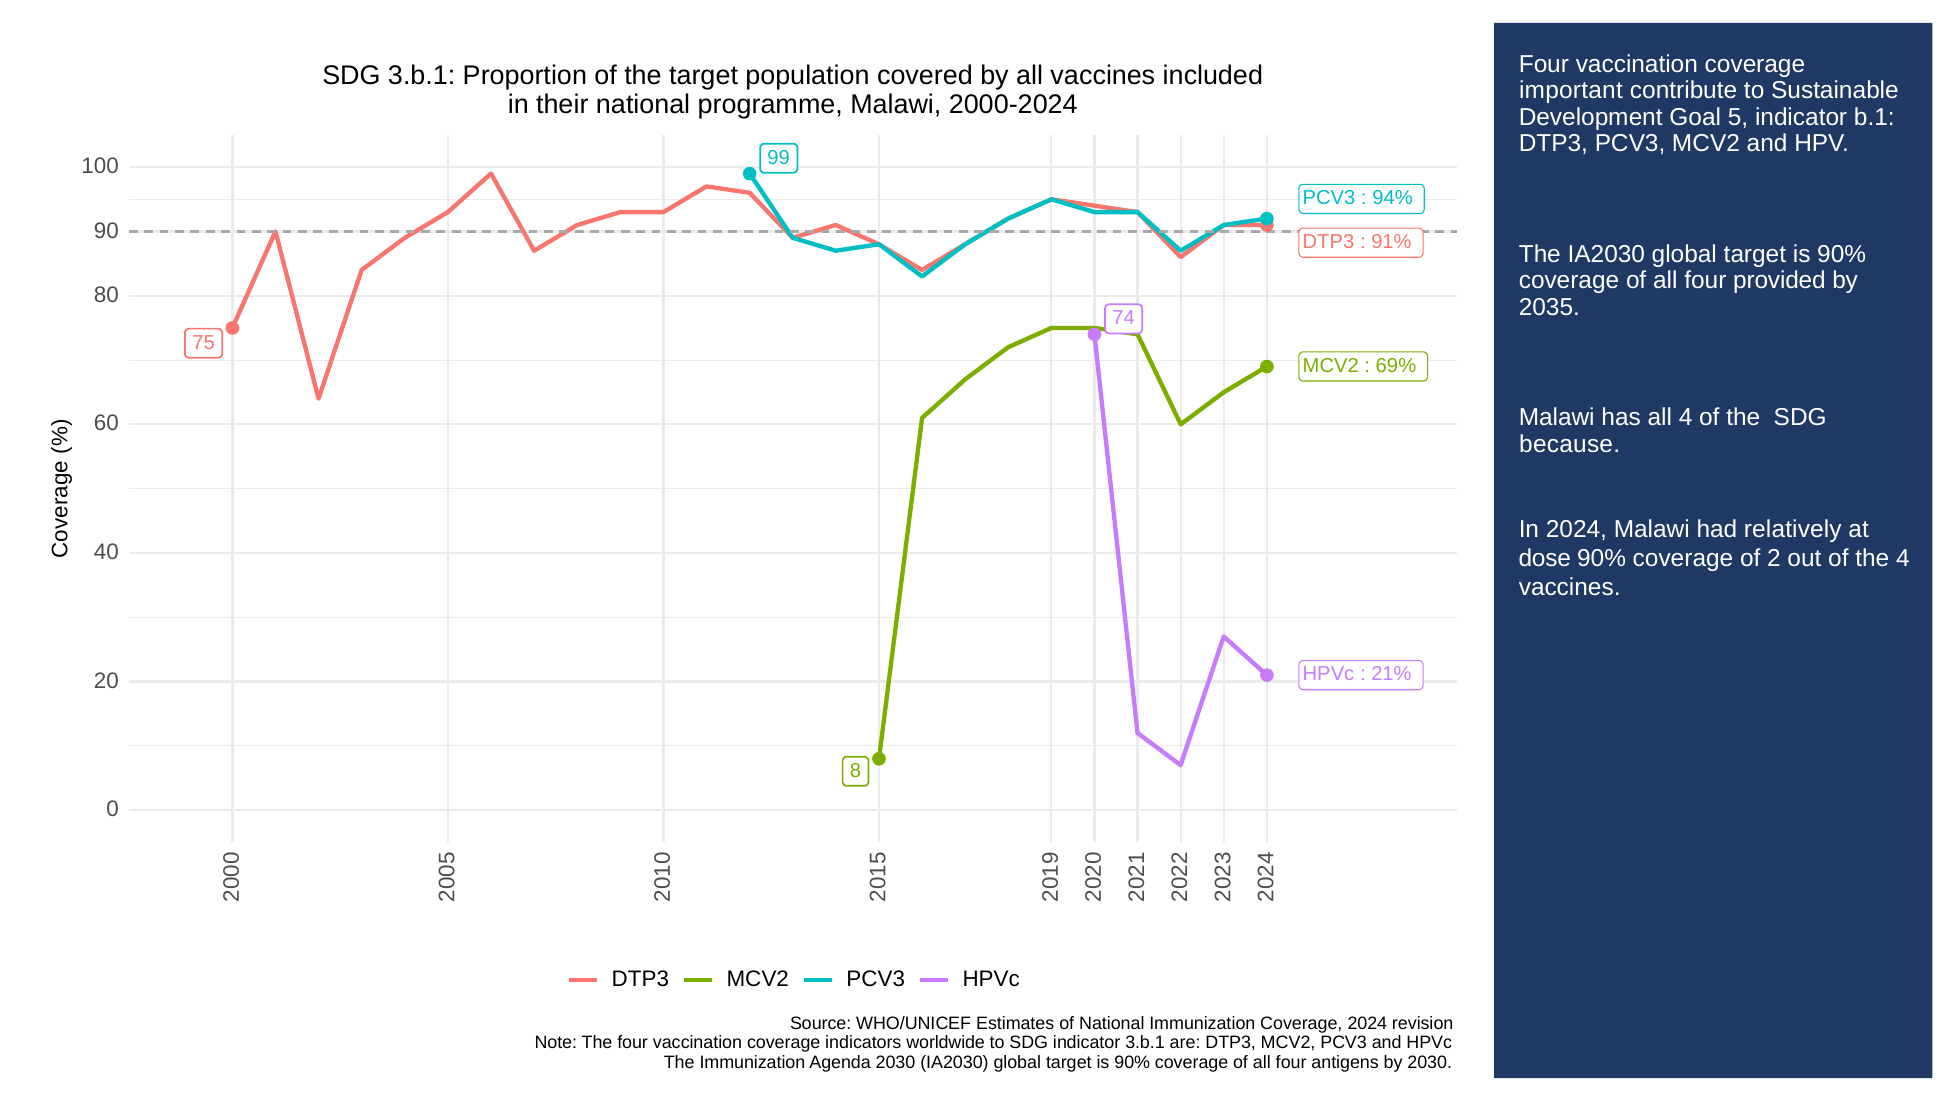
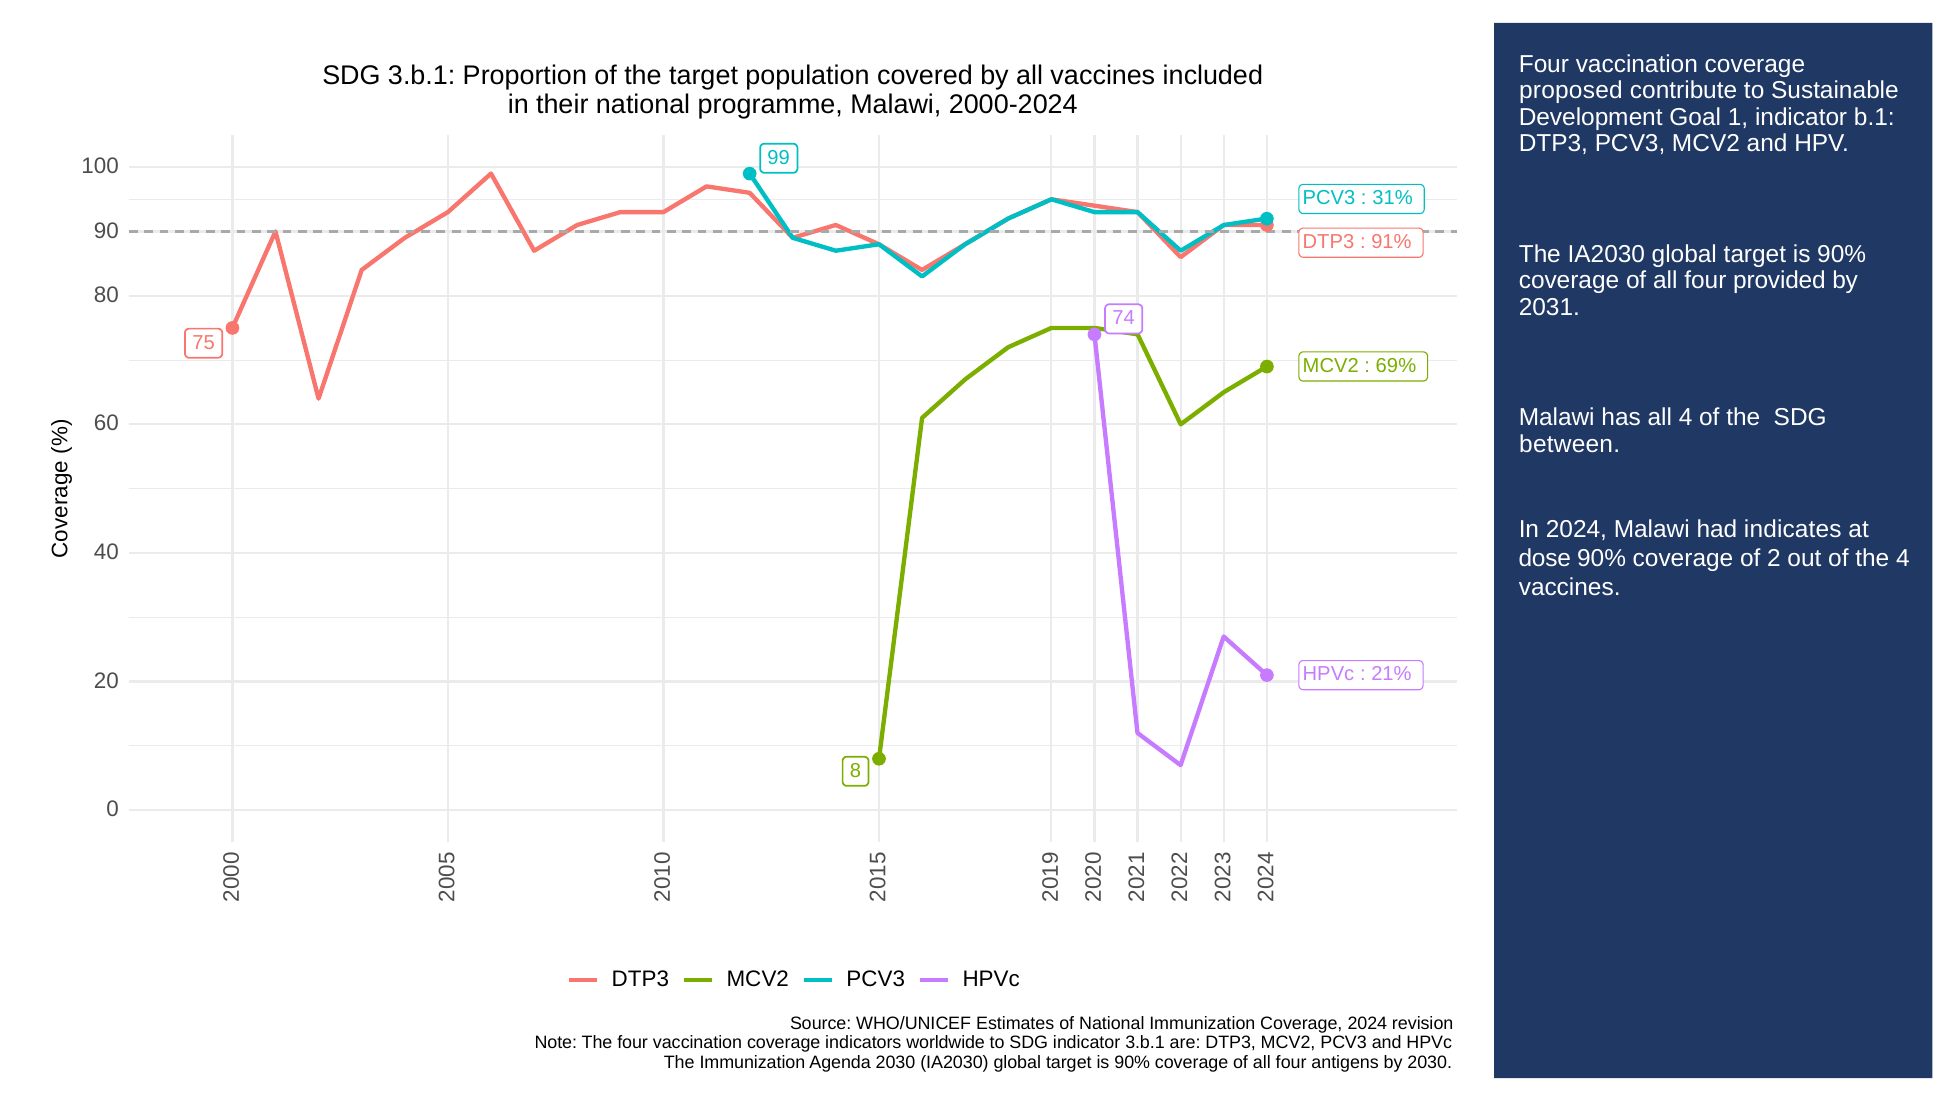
important: important -> proposed
Goal 5: 5 -> 1
94%: 94% -> 31%
2035: 2035 -> 2031
because: because -> between
relatively: relatively -> indicates
